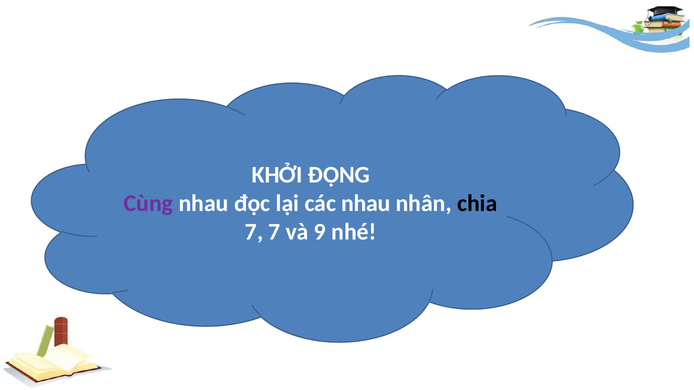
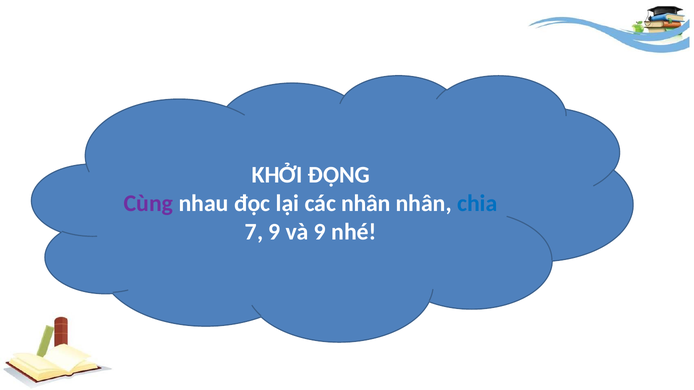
các nhau: nhau -> nhân
chia colour: black -> blue
7 7: 7 -> 9
